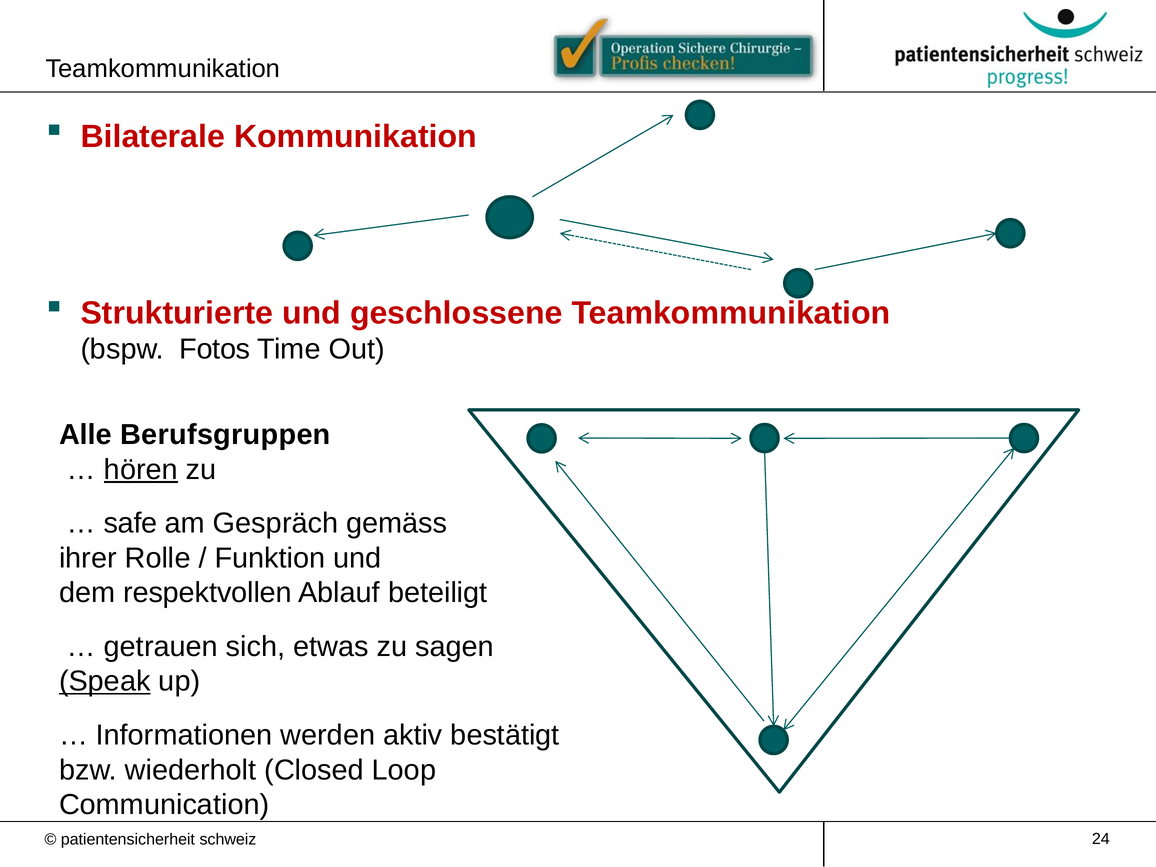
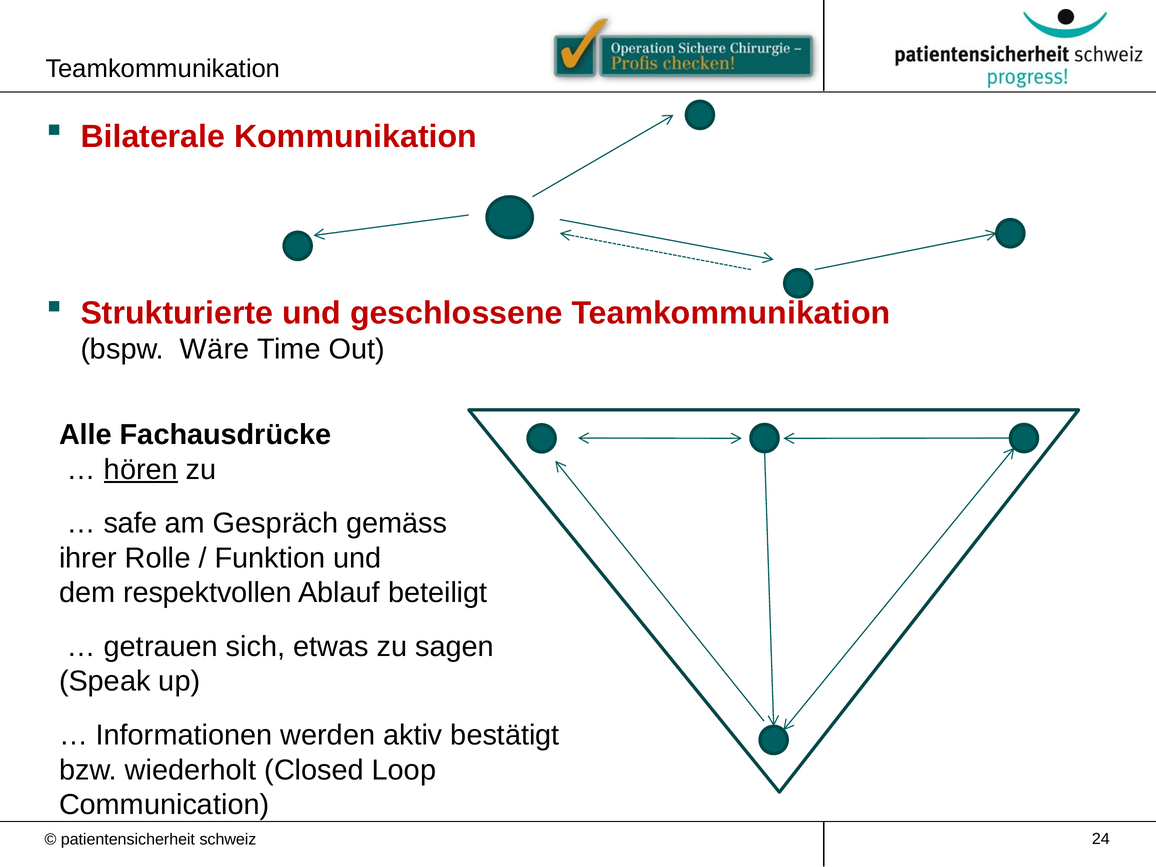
Fotos: Fotos -> Wäre
Berufsgruppen: Berufsgruppen -> Fachausdrücke
Speak underline: present -> none
